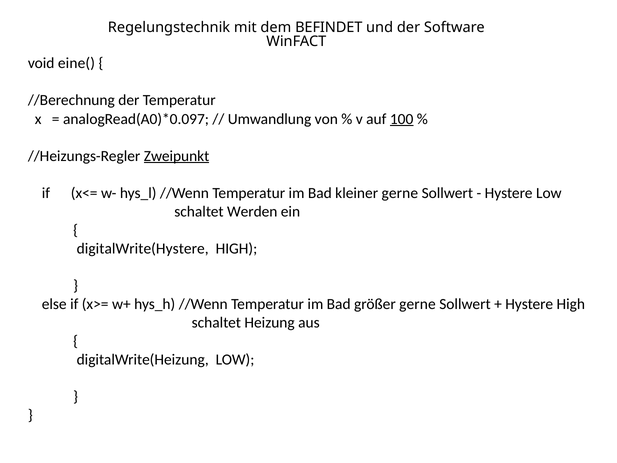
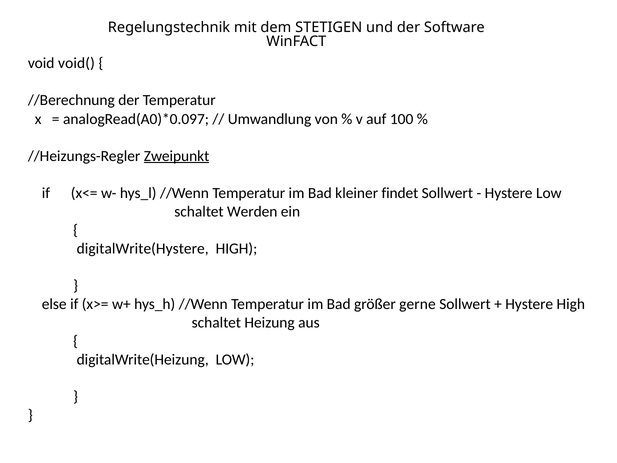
BEFINDET: BEFINDET -> STETIGEN
eine(: eine( -> void(
100 underline: present -> none
kleiner gerne: gerne -> findet
